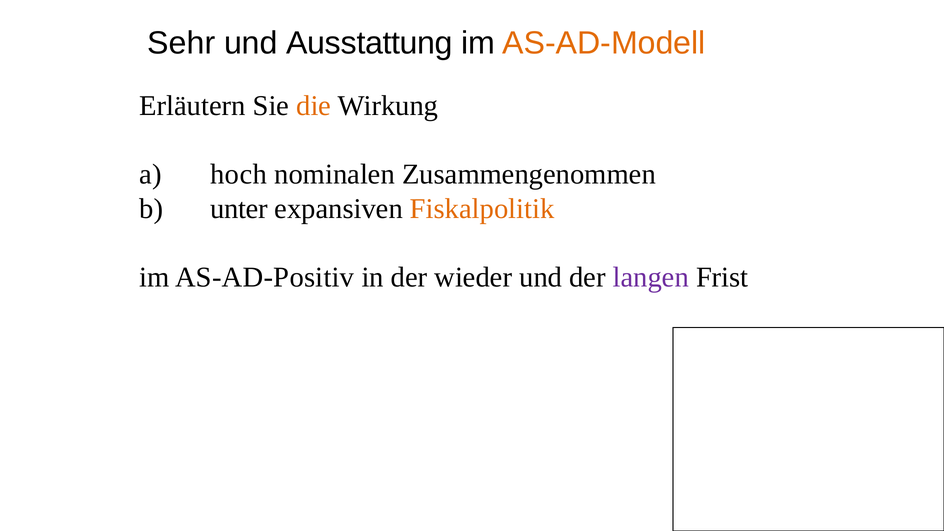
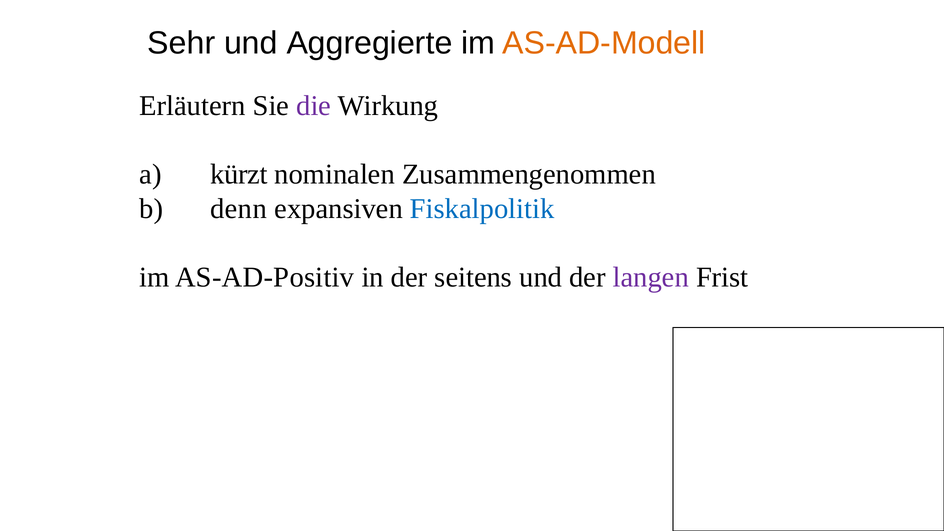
Ausstattung: Ausstattung -> Aggregierte
die colour: orange -> purple
hoch: hoch -> kürzt
unter: unter -> denn
Fiskalpolitik colour: orange -> blue
wieder: wieder -> seitens
